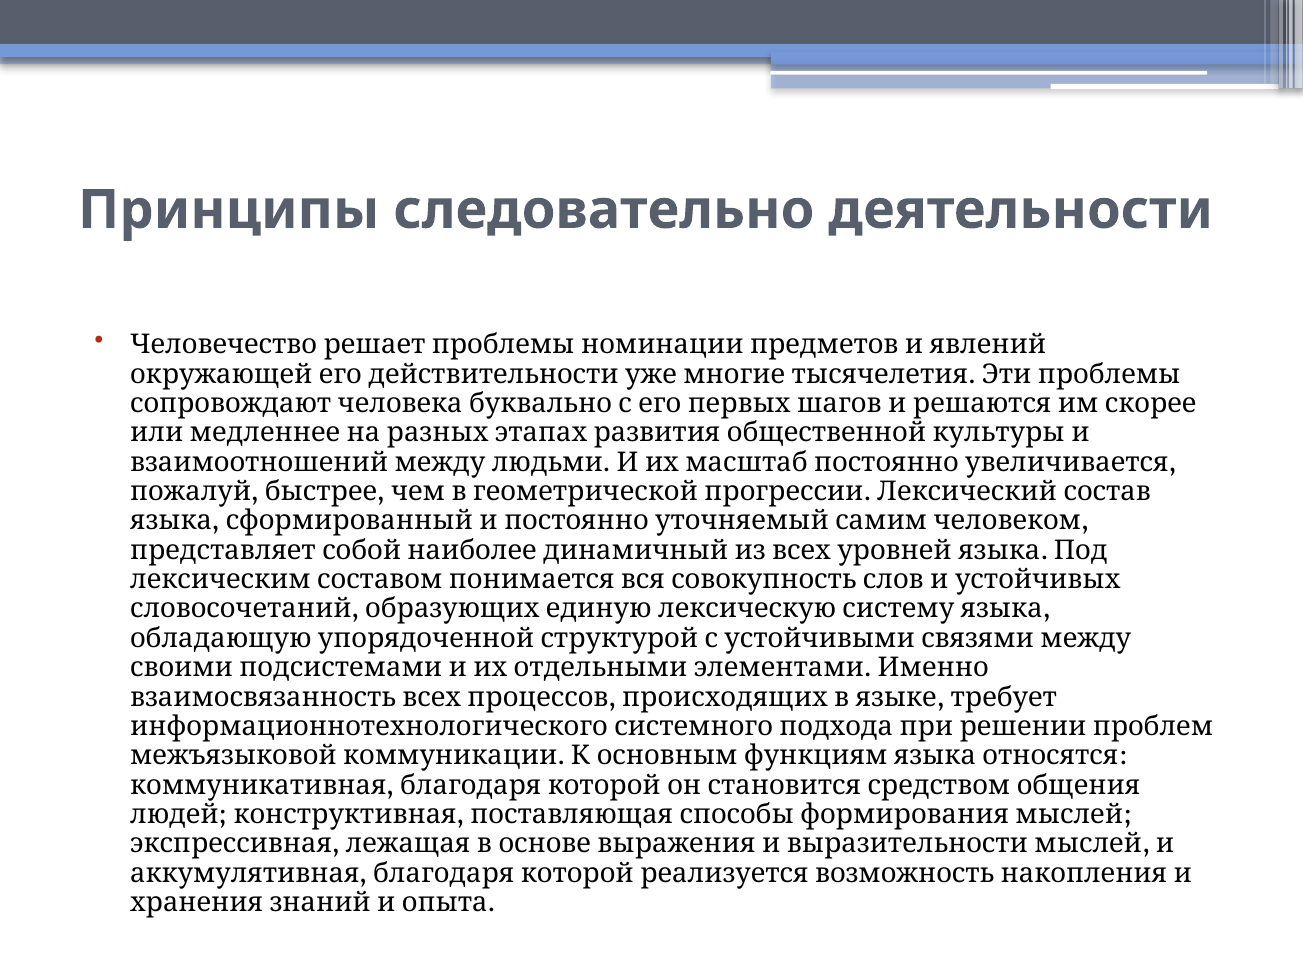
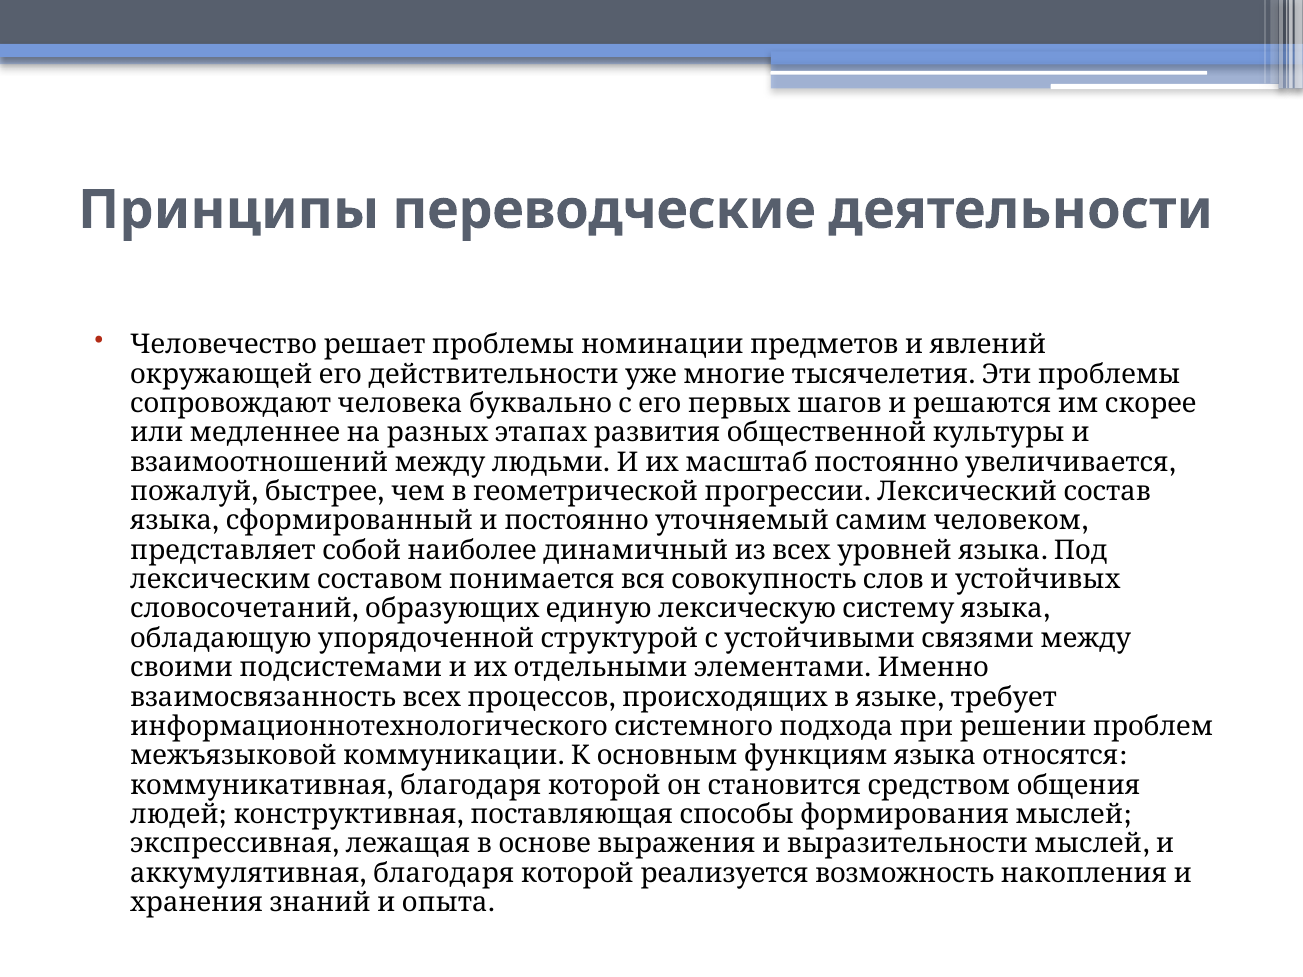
следовательно: следовательно -> переводческие
